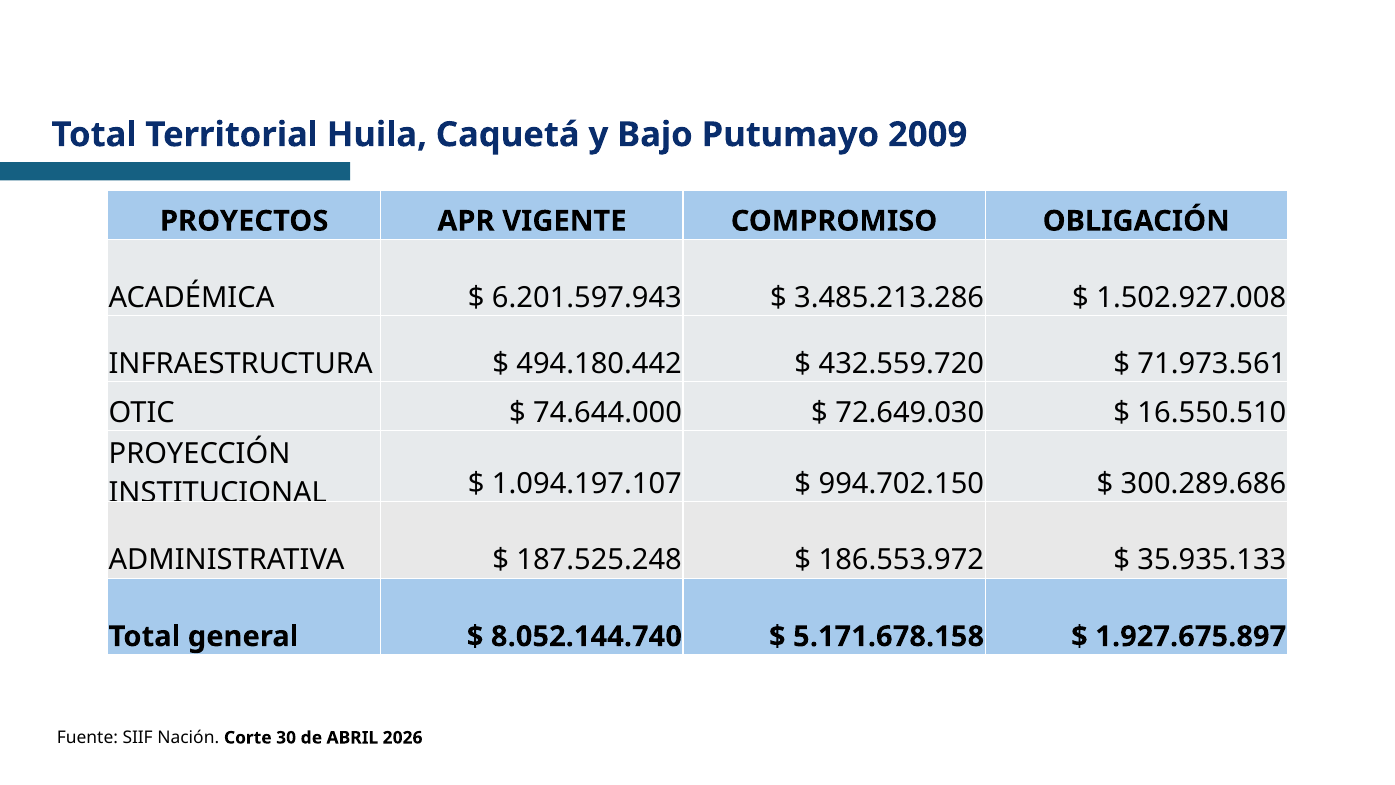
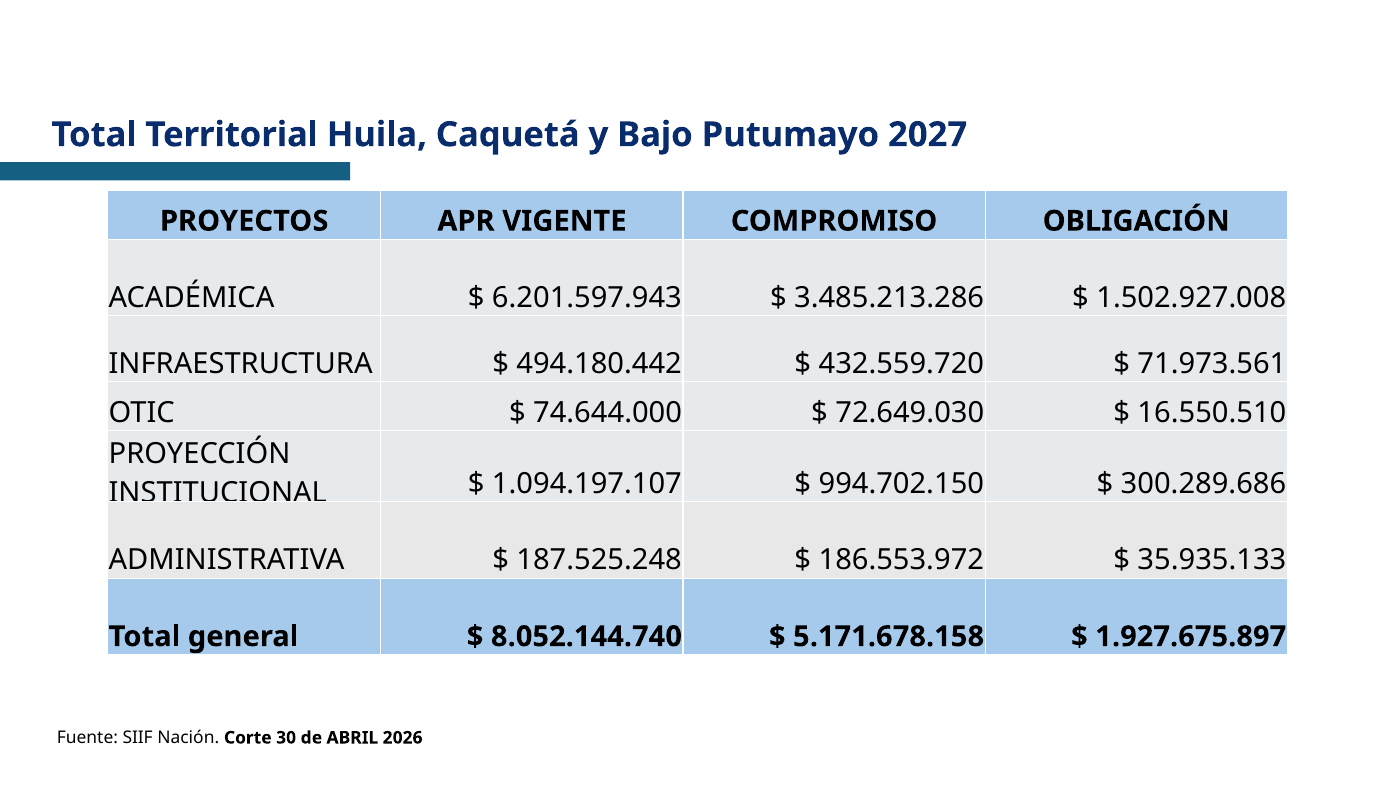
2009: 2009 -> 2027
